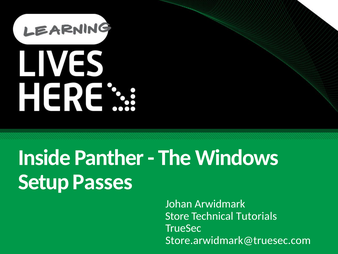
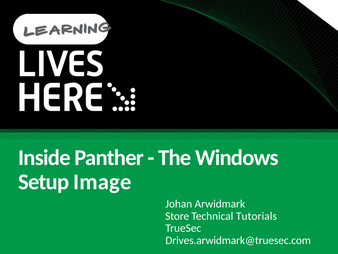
Passes: Passes -> Image
Store.arwidmark@truesec.com: Store.arwidmark@truesec.com -> Drives.arwidmark@truesec.com
